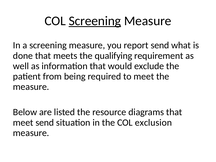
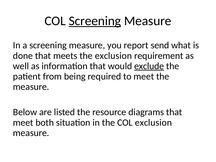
the qualifying: qualifying -> exclusion
exclude underline: none -> present
meet send: send -> both
